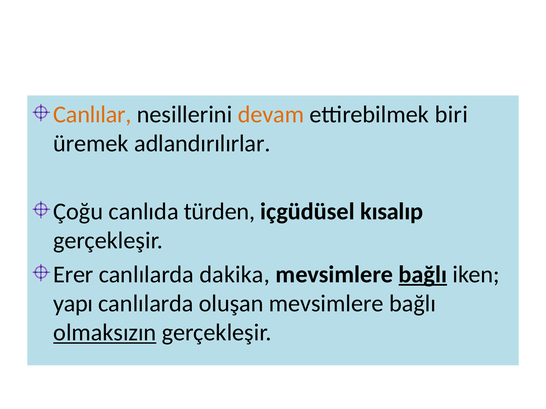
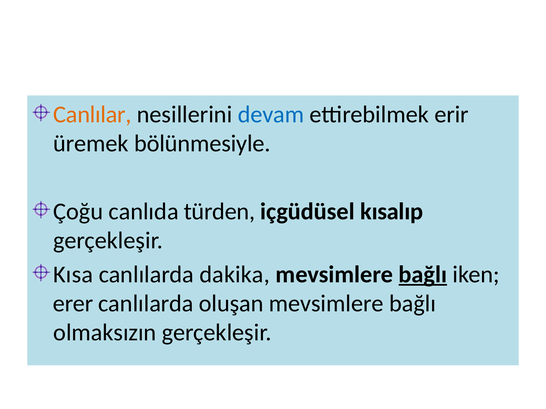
devam colour: orange -> blue
biri: biri -> erir
adlandırılırlar: adlandırılırlar -> bölünmesiyle
Erer: Erer -> Kısa
yapı: yapı -> erer
olmaksızın underline: present -> none
